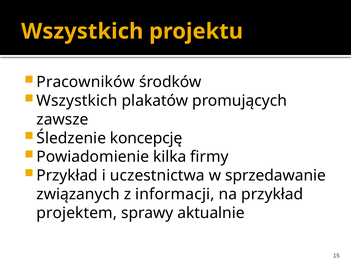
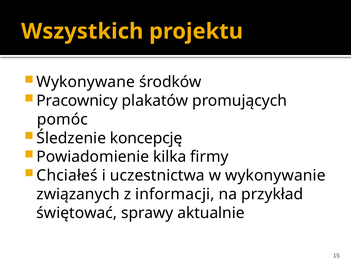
Pracowników: Pracowników -> Wykonywane
Wszystkich at (77, 101): Wszystkich -> Pracownicy
zawsze: zawsze -> pomóc
Przykład at (67, 176): Przykład -> Chciałeś
sprzedawanie: sprzedawanie -> wykonywanie
projektem: projektem -> świętować
